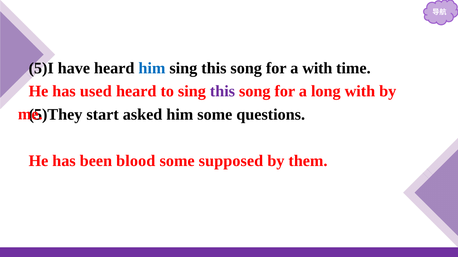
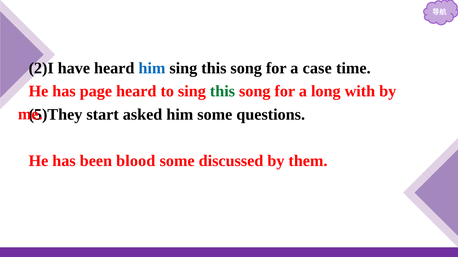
5)I: 5)I -> 2)I
a with: with -> case
used: used -> page
this at (222, 91) colour: purple -> green
supposed: supposed -> discussed
